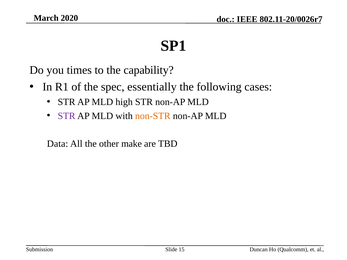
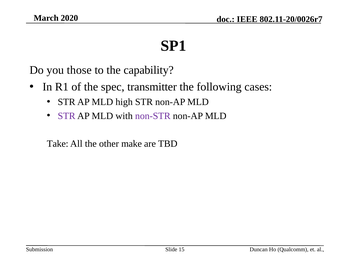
times: times -> those
essentially: essentially -> transmitter
non-STR colour: orange -> purple
Data: Data -> Take
